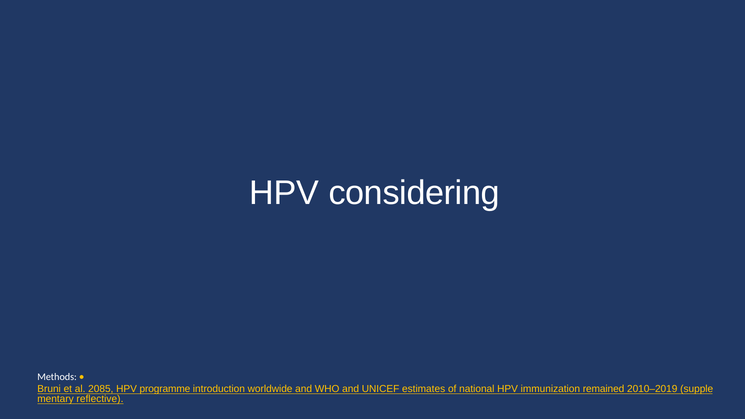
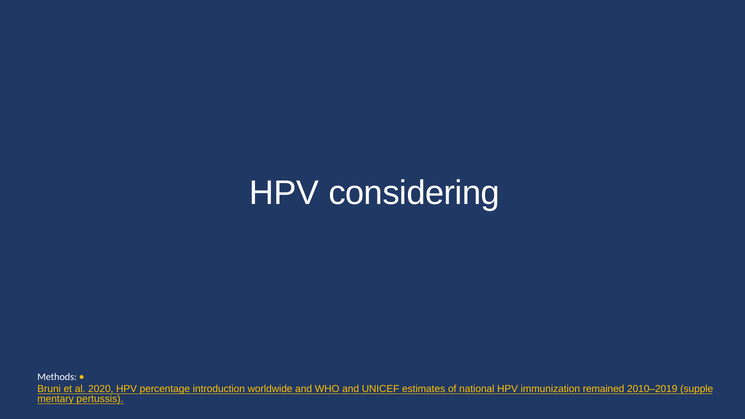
2085: 2085 -> 2020
programme: programme -> percentage
reflective: reflective -> pertussis
